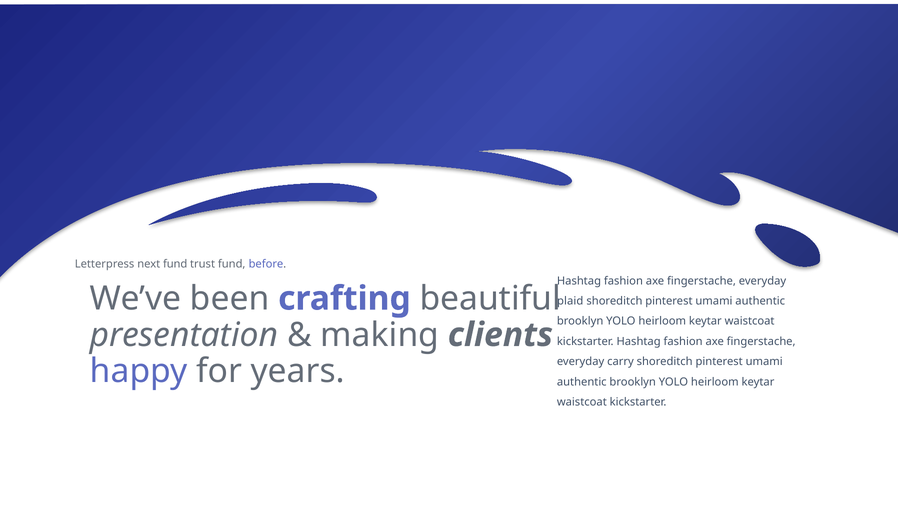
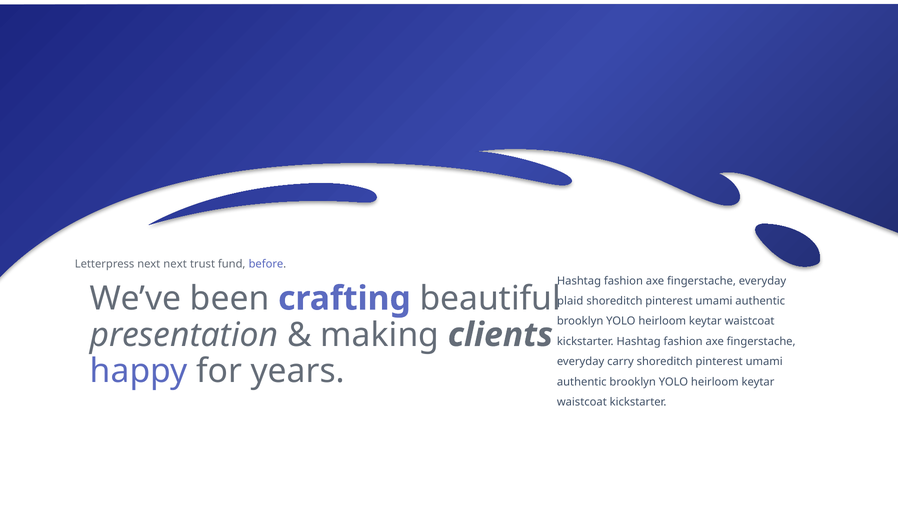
next fund: fund -> next
